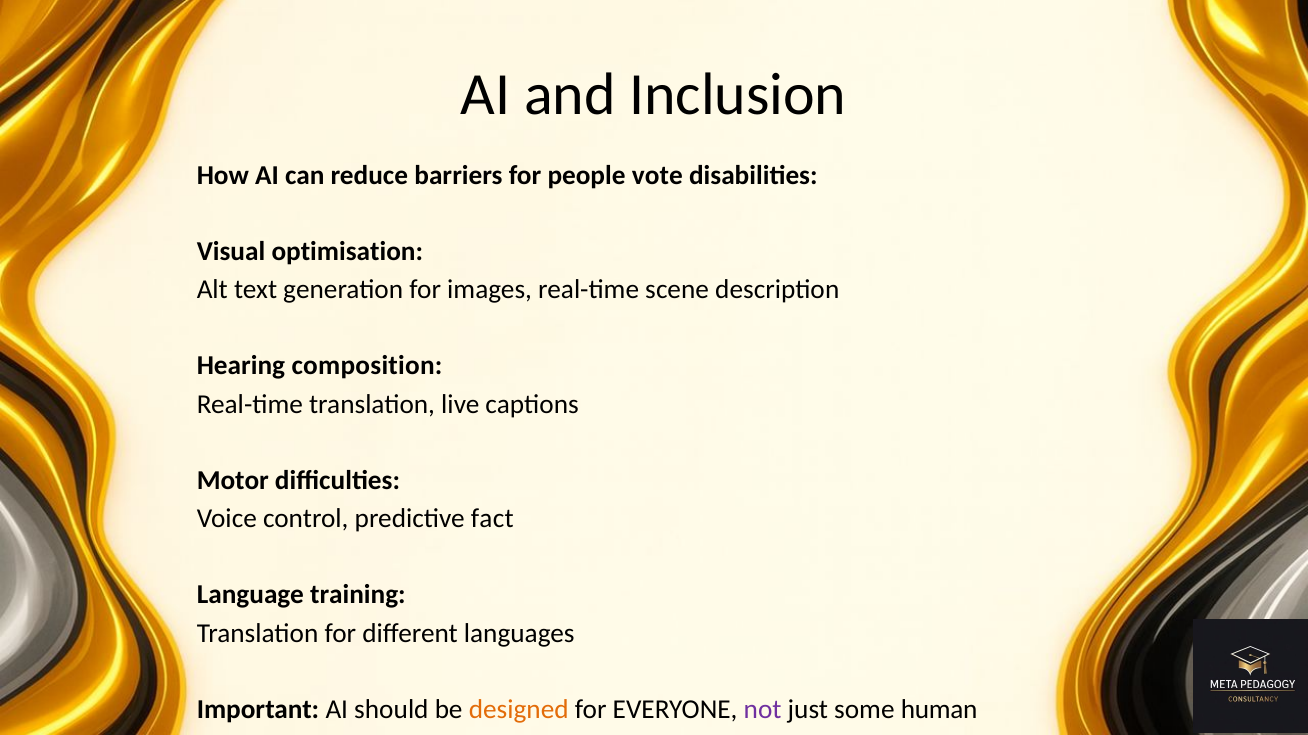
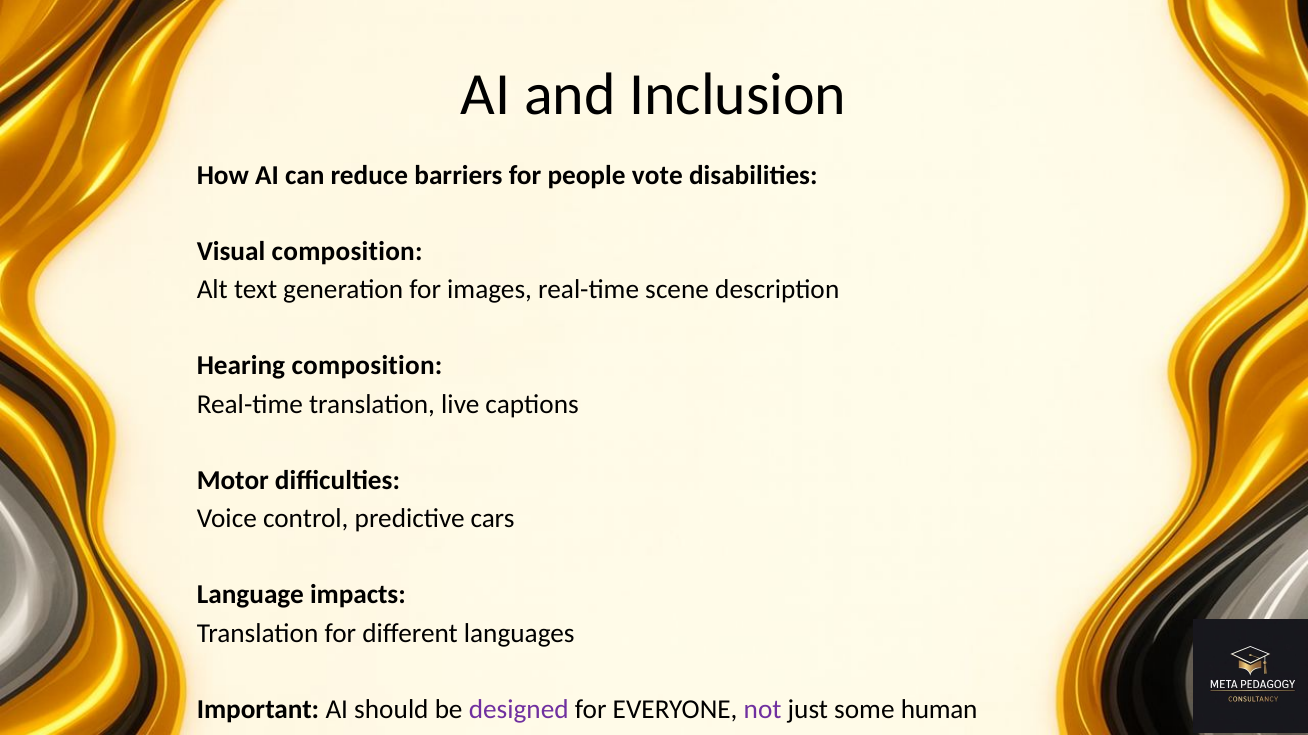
Visual optimisation: optimisation -> composition
fact: fact -> cars
training: training -> impacts
designed colour: orange -> purple
